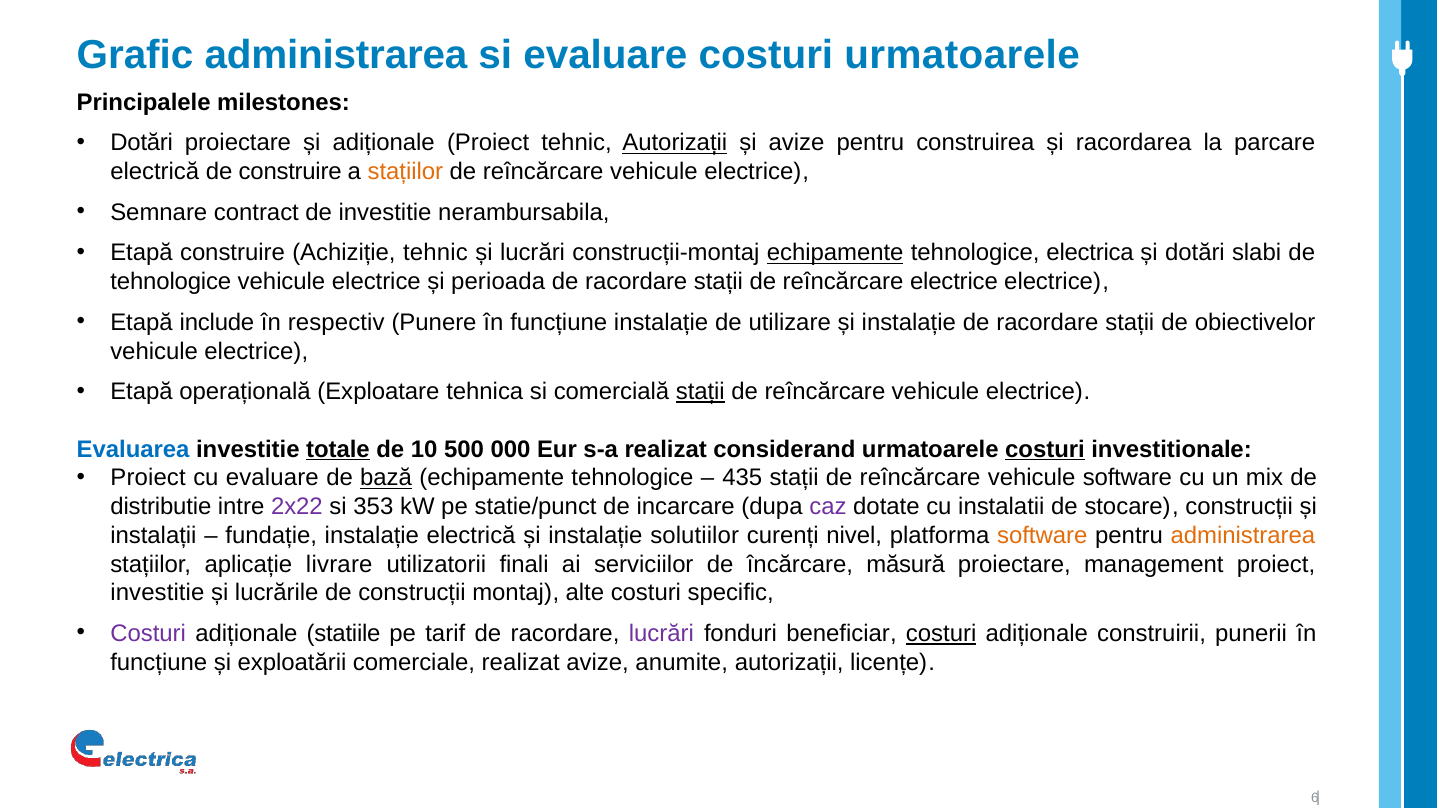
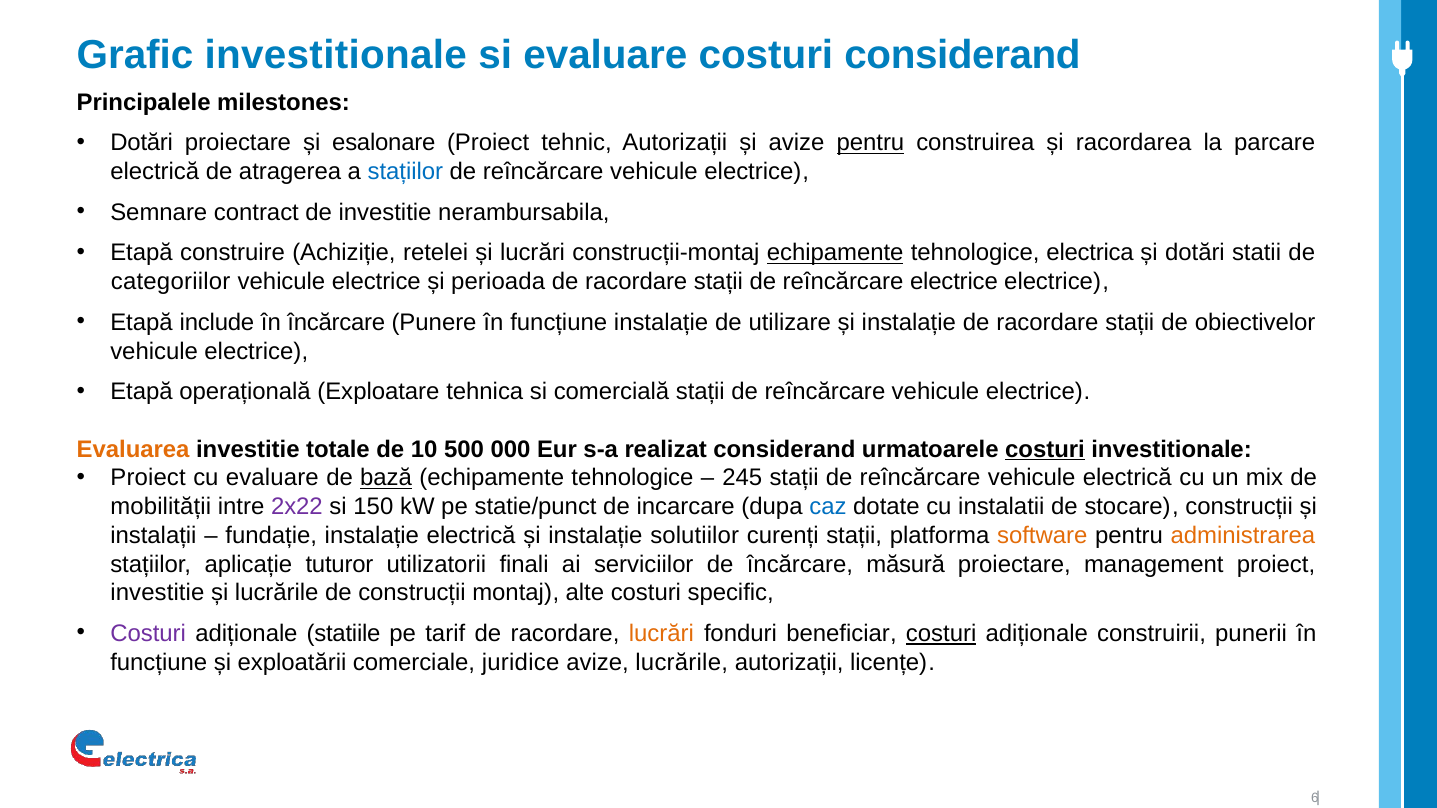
Grafic administrarea: administrarea -> investitionale
costuri urmatoarele: urmatoarele -> considerand
și adiționale: adiționale -> esalonare
Autorizații at (675, 143) underline: present -> none
pentru at (870, 143) underline: none -> present
de construire: construire -> atragerea
stațiilor at (405, 172) colour: orange -> blue
Achiziție tehnic: tehnic -> retelei
slabi: slabi -> statii
tehnologice at (171, 282): tehnologice -> categoriilor
în respectiv: respectiv -> încărcare
stații at (700, 392) underline: present -> none
Evaluarea colour: blue -> orange
totale underline: present -> none
435: 435 -> 245
vehicule software: software -> electrică
distributie: distributie -> mobilității
353: 353 -> 150
caz colour: purple -> blue
curenți nivel: nivel -> stații
livrare: livrare -> tuturor
lucrări at (661, 634) colour: purple -> orange
comerciale realizat: realizat -> juridice
avize anumite: anumite -> lucrările
